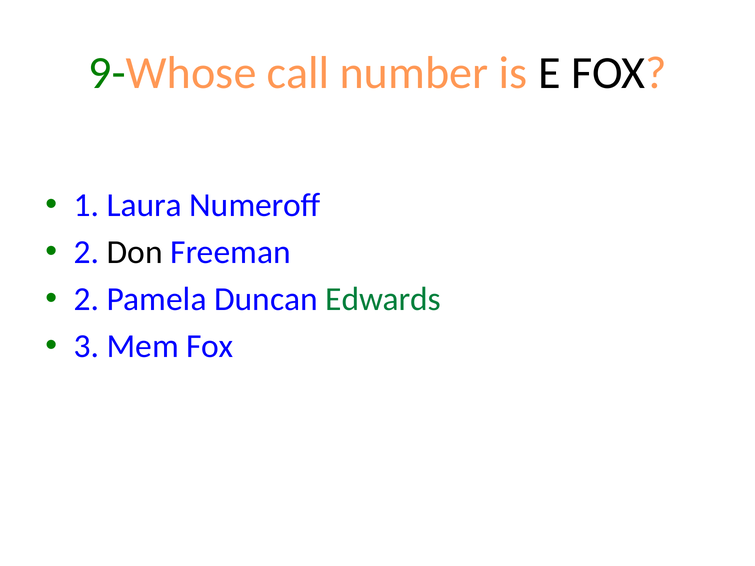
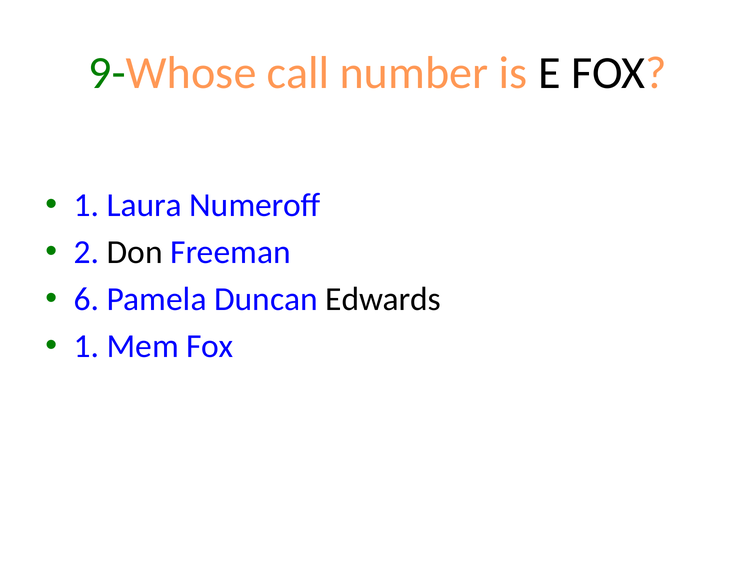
2 at (86, 299): 2 -> 6
Edwards colour: green -> black
3 at (86, 346): 3 -> 1
